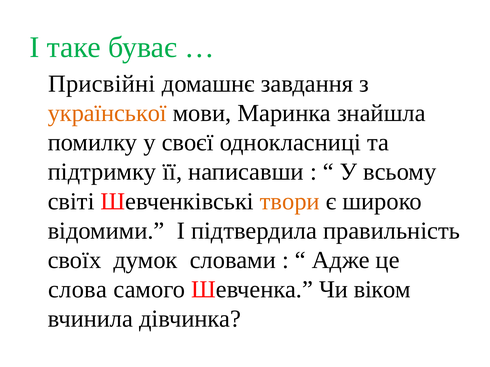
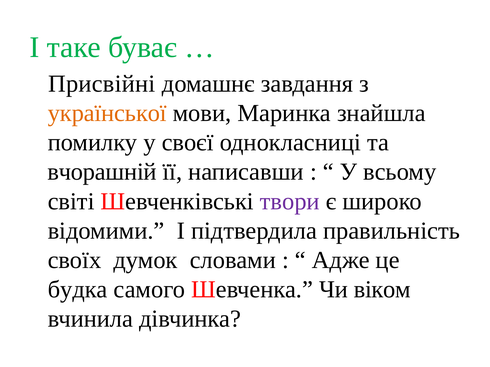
підтримку: підтримку -> вчорашній
твори colour: orange -> purple
слова: слова -> будка
